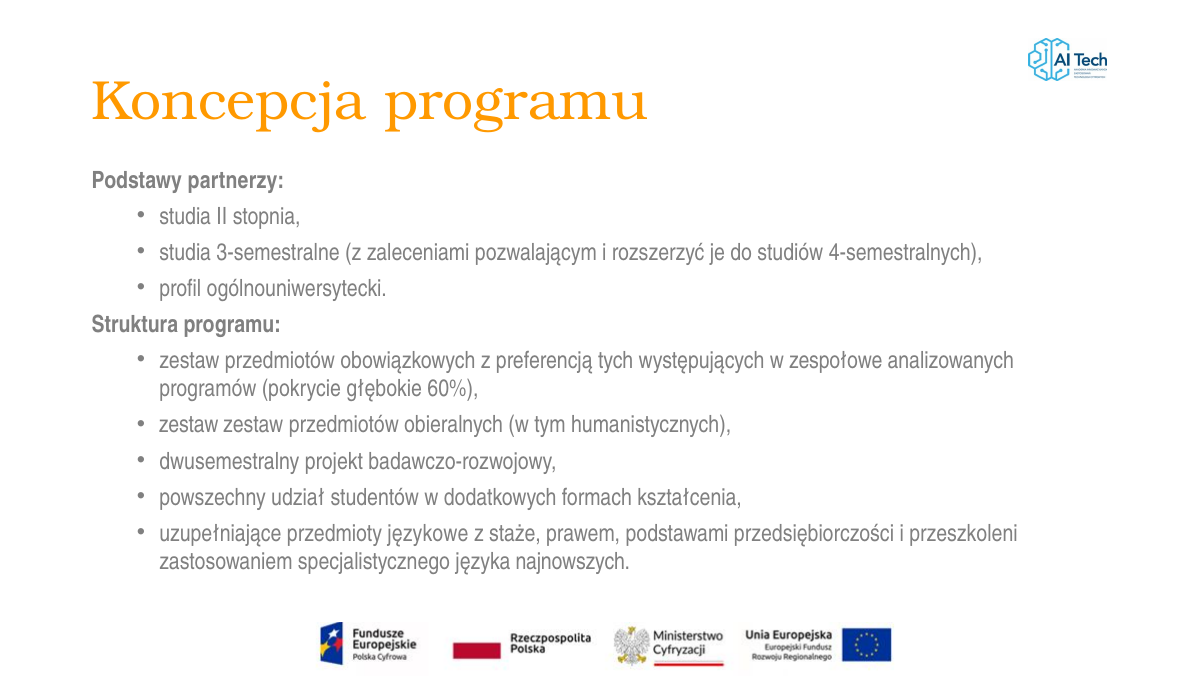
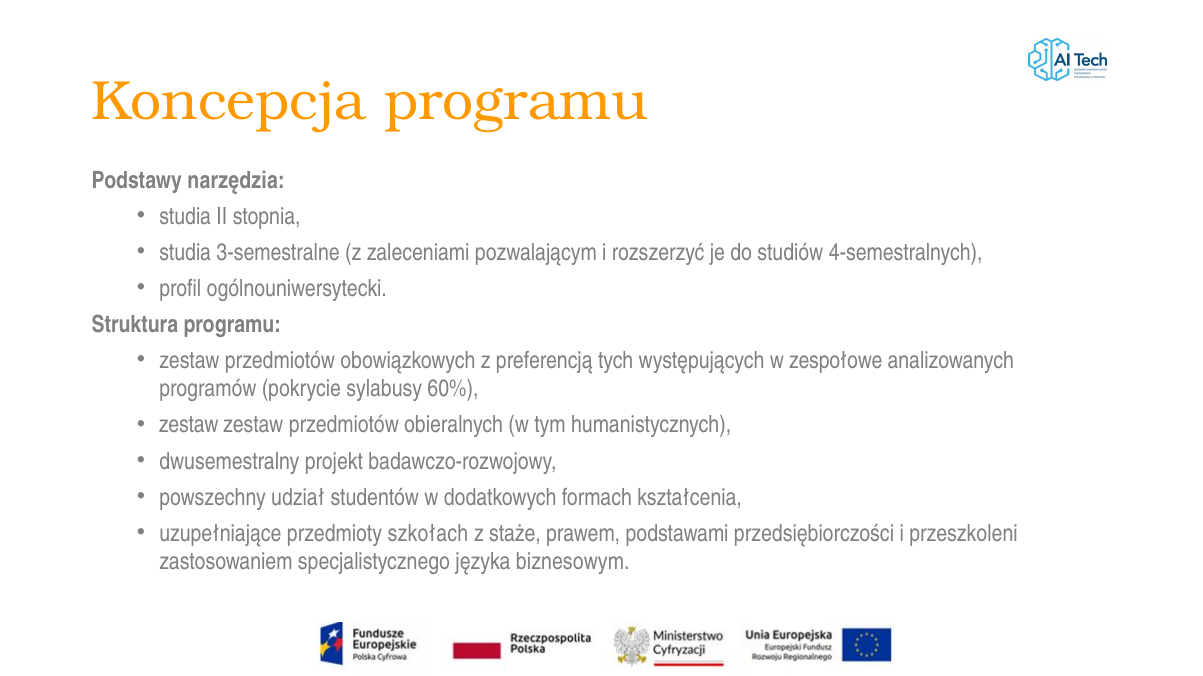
partnerzy: partnerzy -> narzędzia
głębokie: głębokie -> sylabusy
językowe: językowe -> szkołach
najnowszych: najnowszych -> biznesowym
